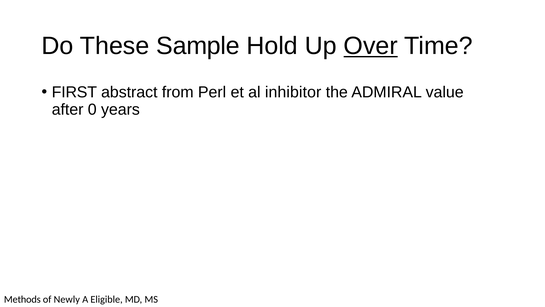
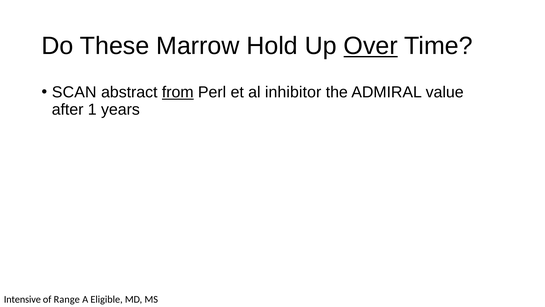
Sample: Sample -> Marrow
FIRST: FIRST -> SCAN
from underline: none -> present
0: 0 -> 1
Methods: Methods -> Intensive
Newly: Newly -> Range
